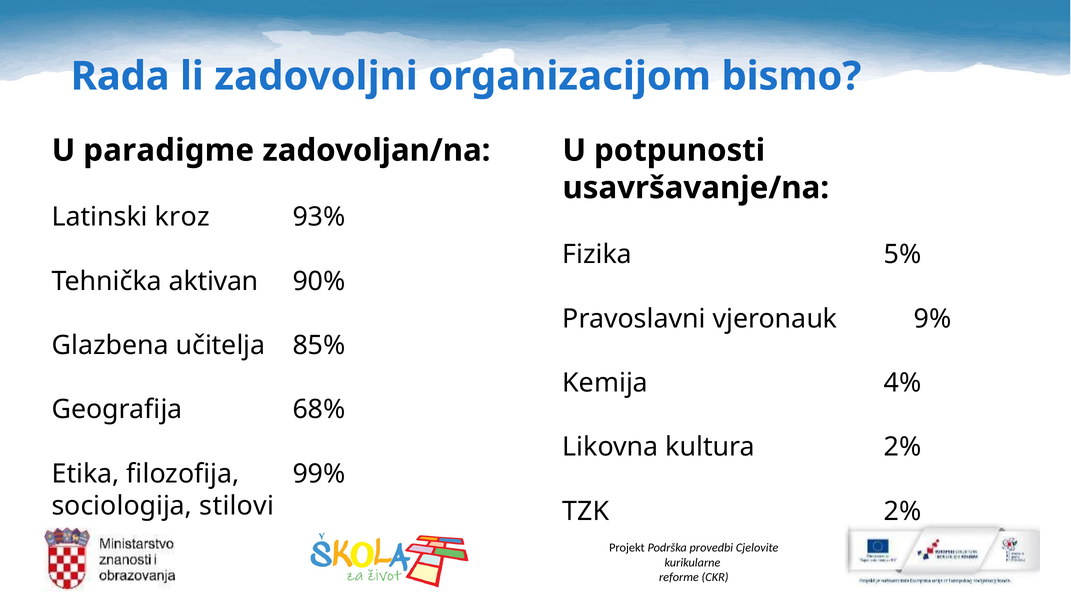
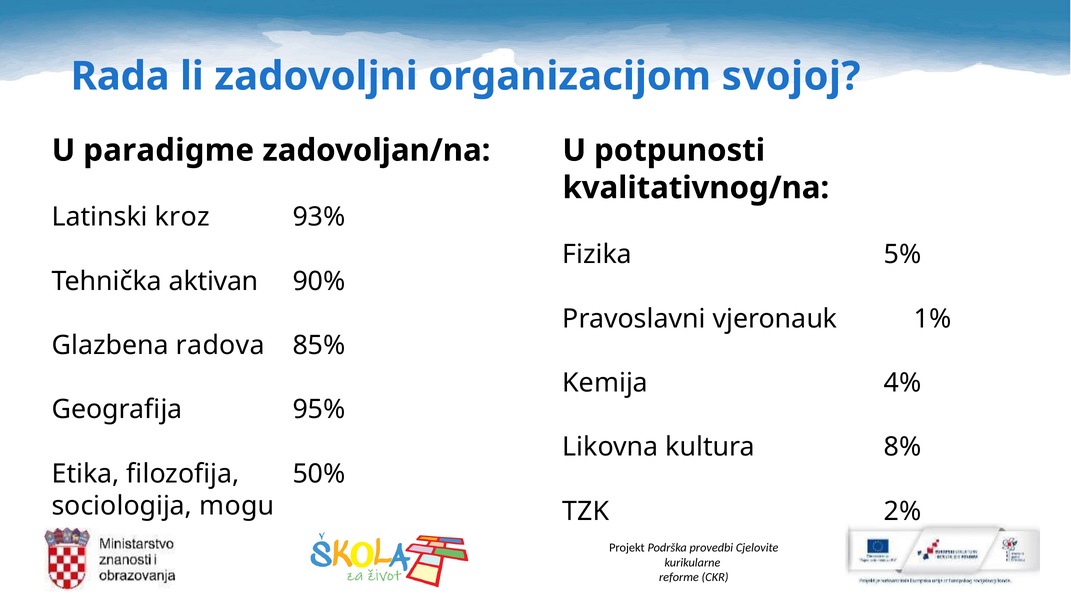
bismo: bismo -> svojoj
usavršavanje/na: usavršavanje/na -> kvalitativnog/na
9%: 9% -> 1%
učitelja: učitelja -> radova
68%: 68% -> 95%
kultura 2%: 2% -> 8%
99%: 99% -> 50%
stilovi: stilovi -> mogu
